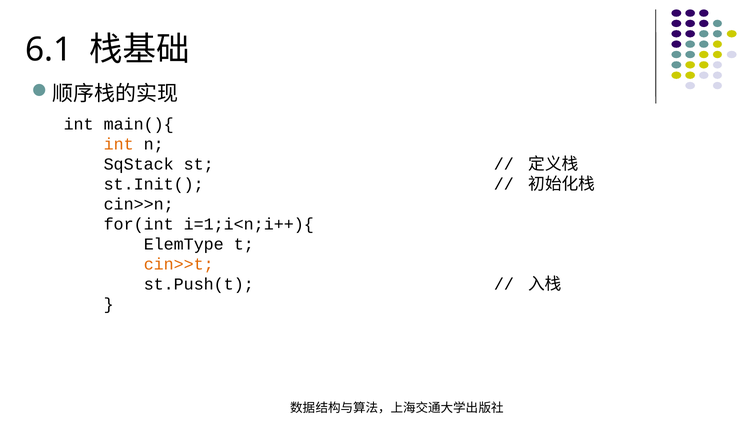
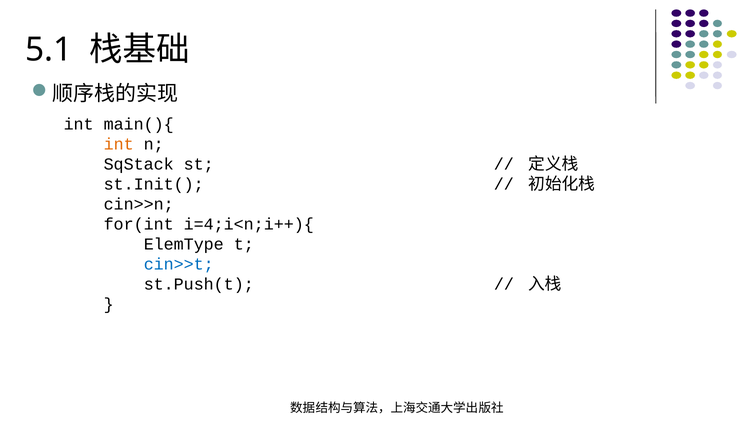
6.1: 6.1 -> 5.1
i=1;i<n;i++){: i=1;i<n;i++){ -> i=4;i<n;i++){
cin>>t colour: orange -> blue
